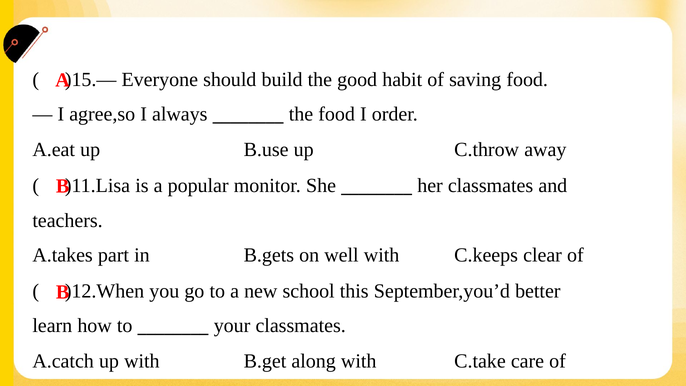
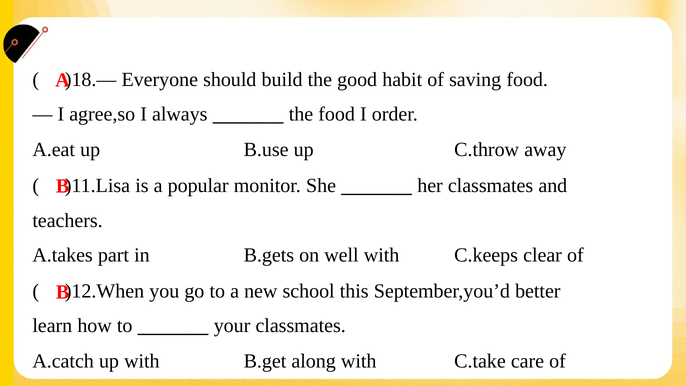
)15.—: )15.— -> )18.—
